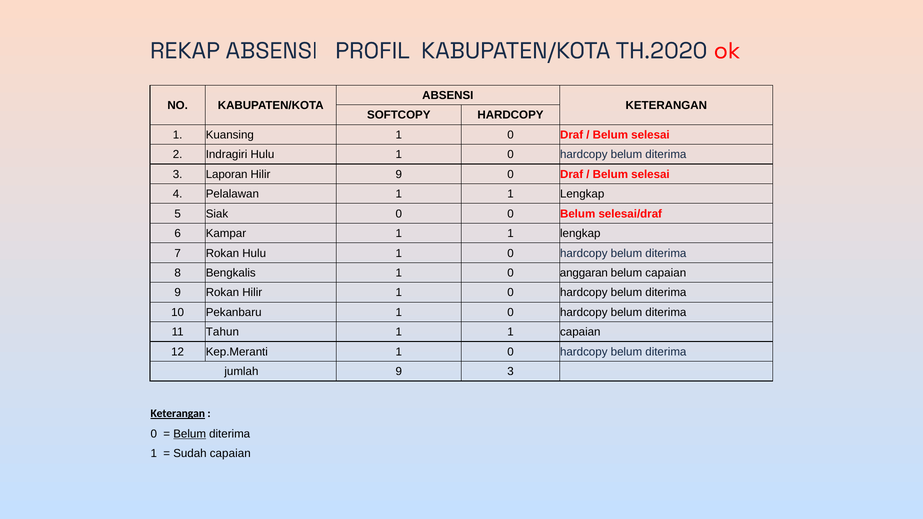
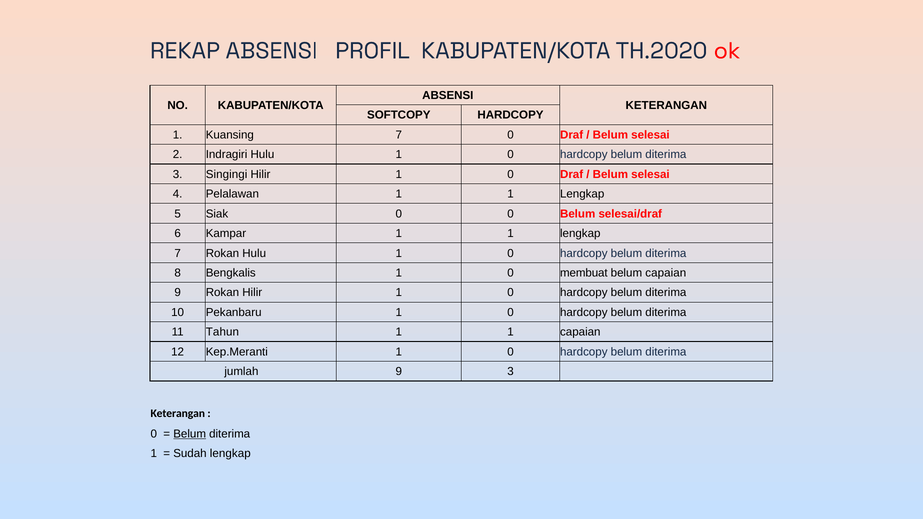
Kuansing 1: 1 -> 7
Laporan: Laporan -> Singingi
9 at (399, 174): 9 -> 1
anggaran: anggaran -> membuat
Keterangan at (178, 414) underline: present -> none
Sudah capaian: capaian -> lengkap
